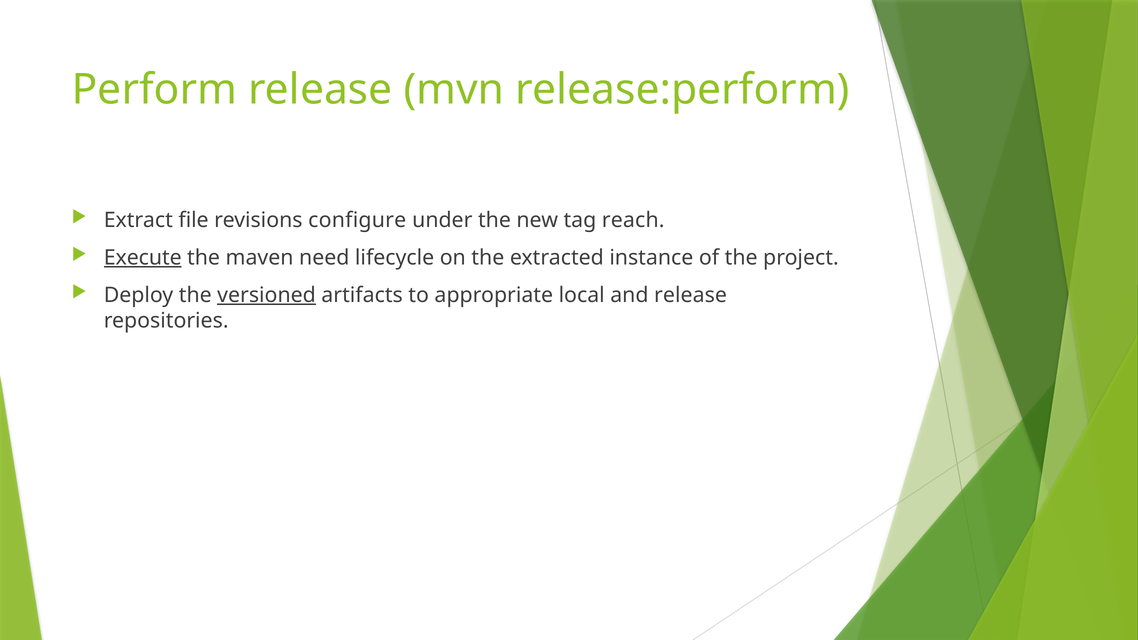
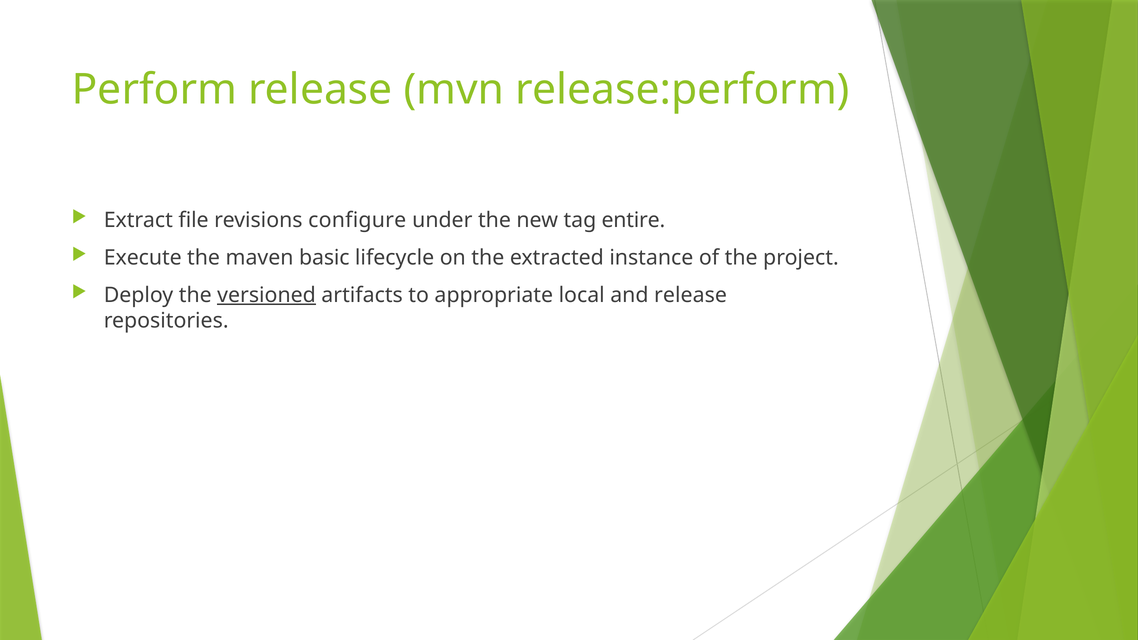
reach: reach -> entire
Execute underline: present -> none
need: need -> basic
